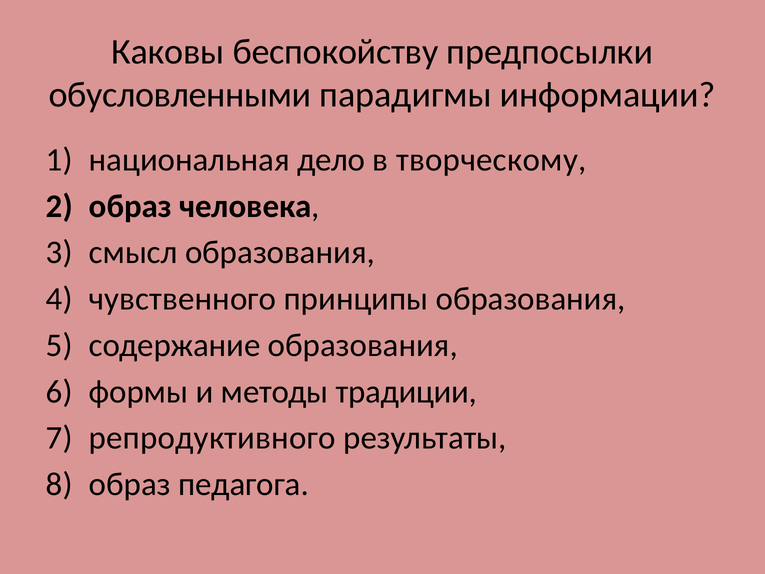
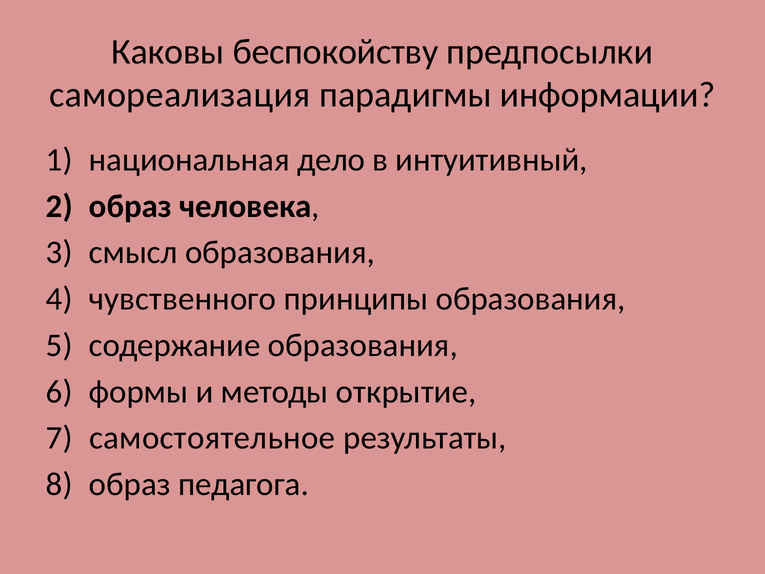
обусловленными: обусловленными -> самореализация
творческому: творческому -> интуитивный
традиции: традиции -> открытие
репродуктивного: репродуктивного -> самостоятельное
